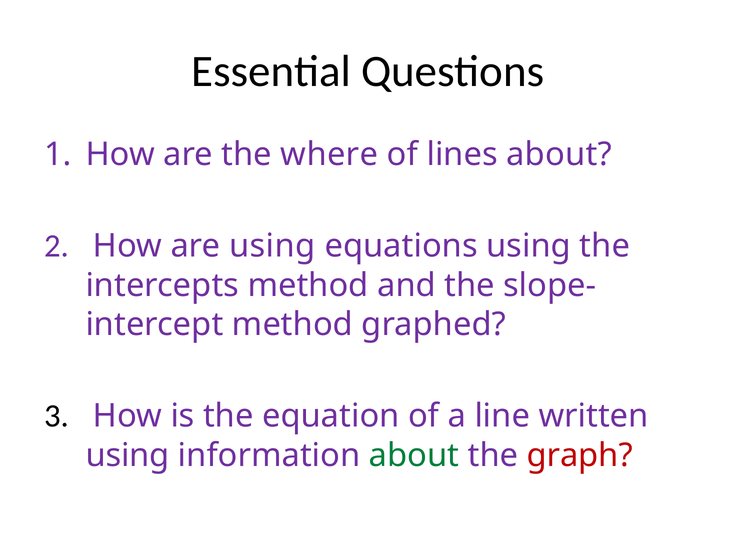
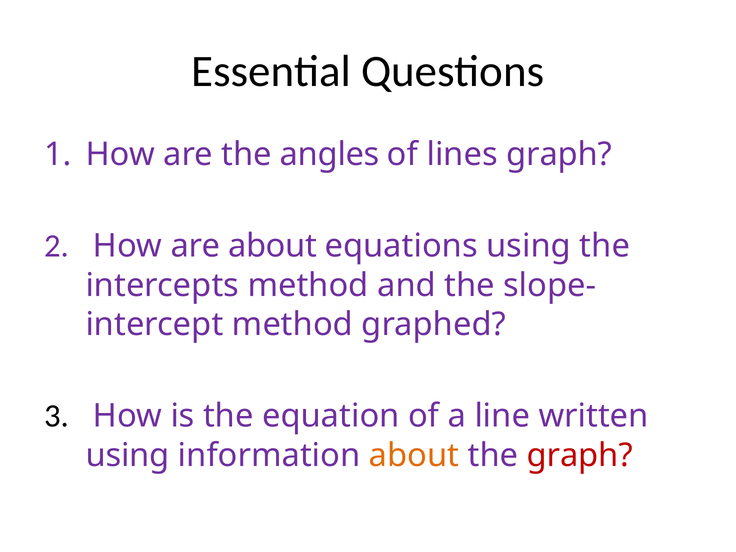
where: where -> angles
lines about: about -> graph
are using: using -> about
about at (414, 455) colour: green -> orange
